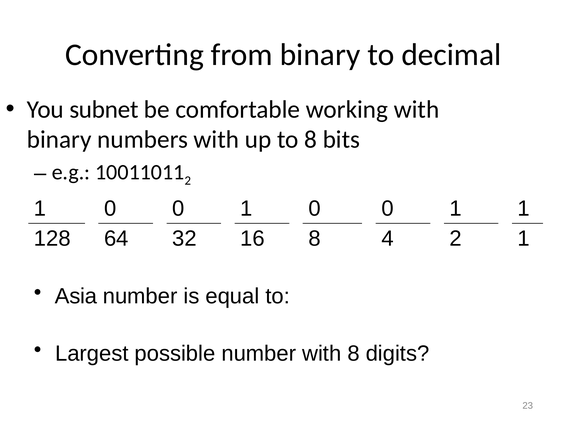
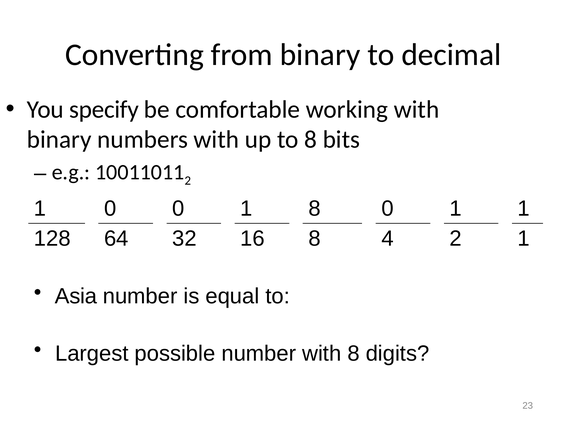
subnet: subnet -> specify
0 1 0: 0 -> 8
